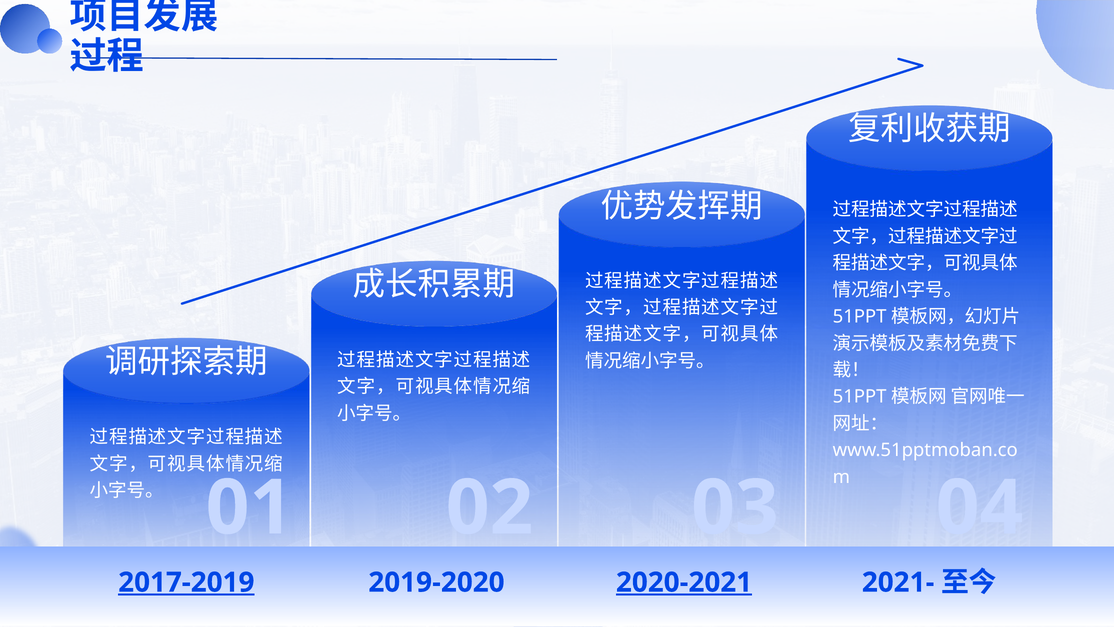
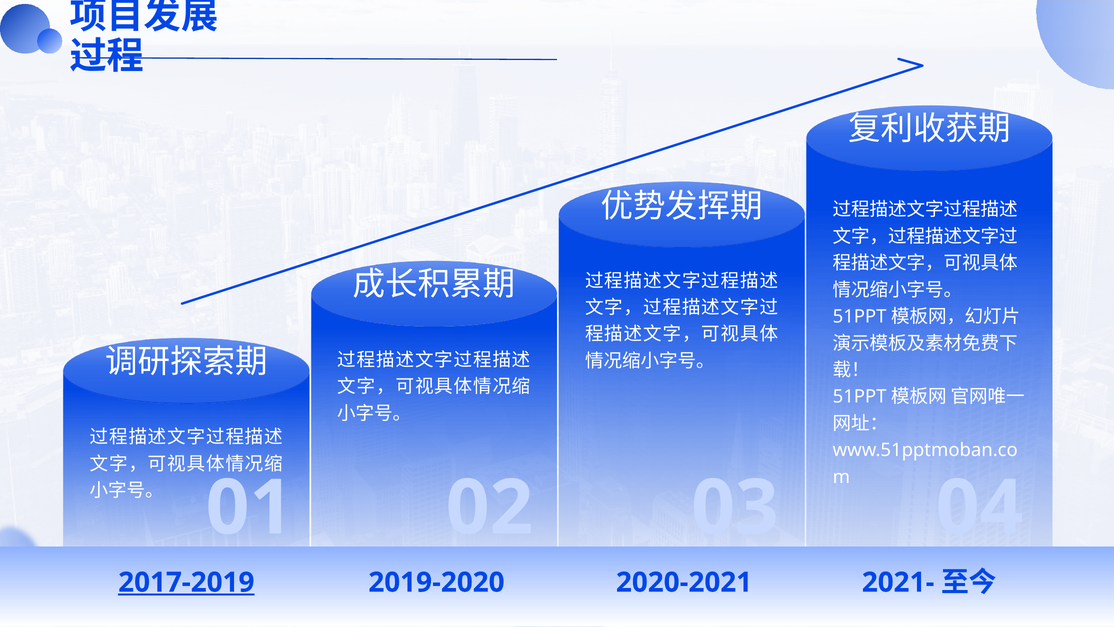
2020-2021 underline: present -> none
